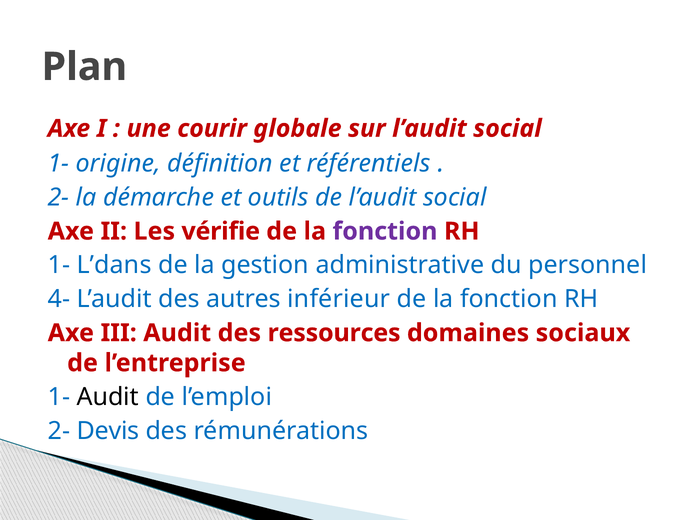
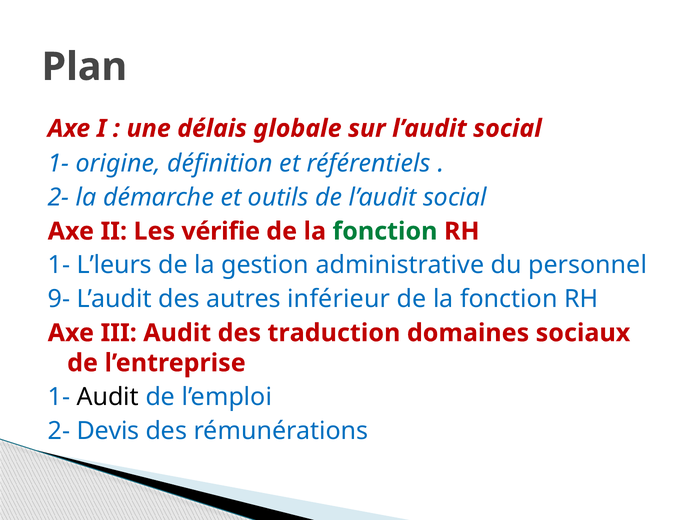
courir: courir -> délais
fonction at (385, 232) colour: purple -> green
L’dans: L’dans -> L’leurs
4-: 4- -> 9-
ressources: ressources -> traduction
